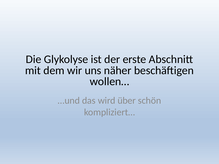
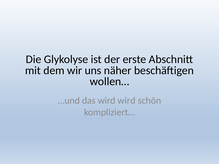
wird über: über -> wird
